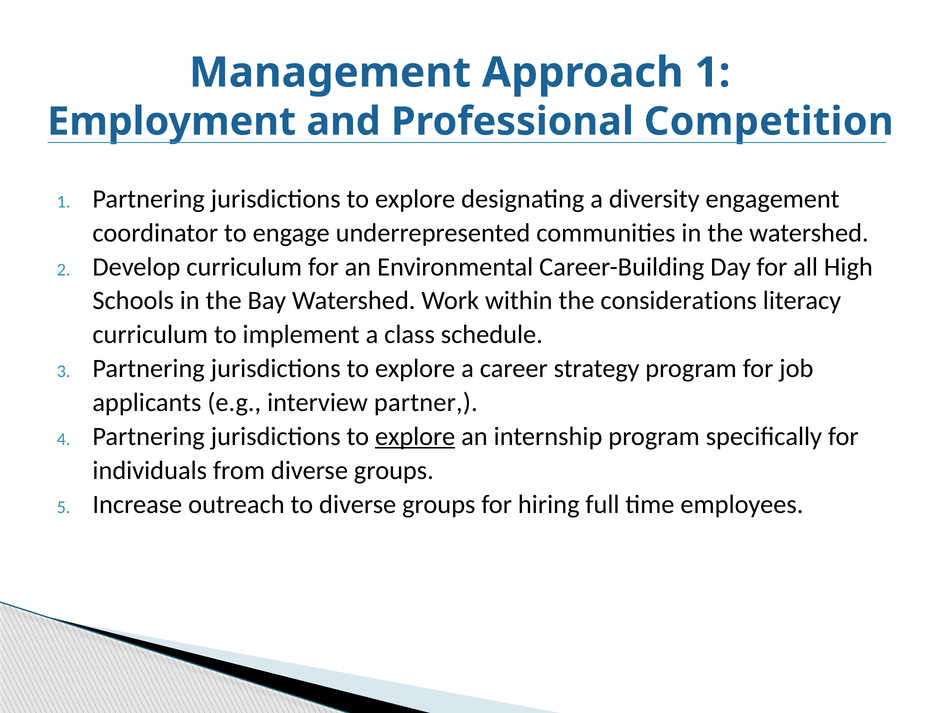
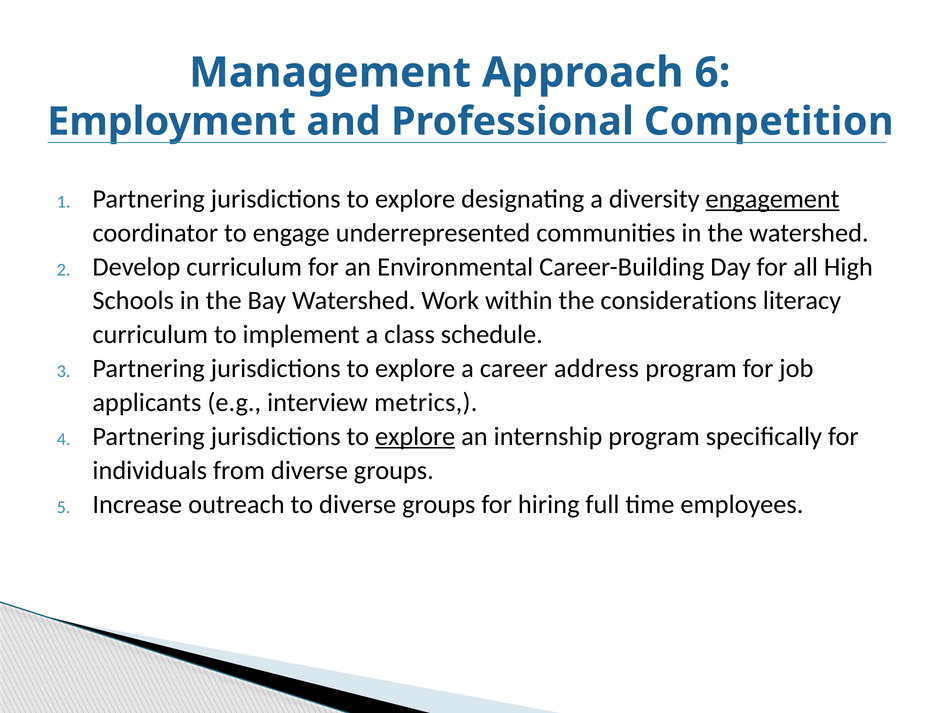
Approach 1: 1 -> 6
engagement underline: none -> present
strategy: strategy -> address
partner: partner -> metrics
